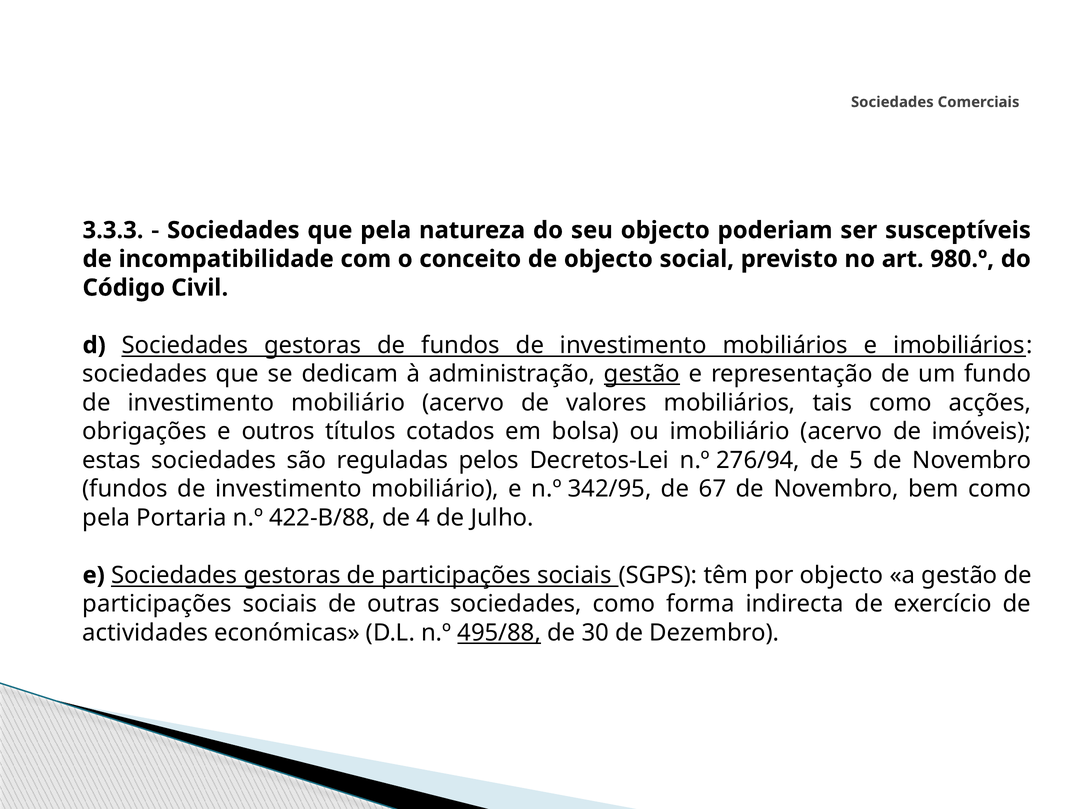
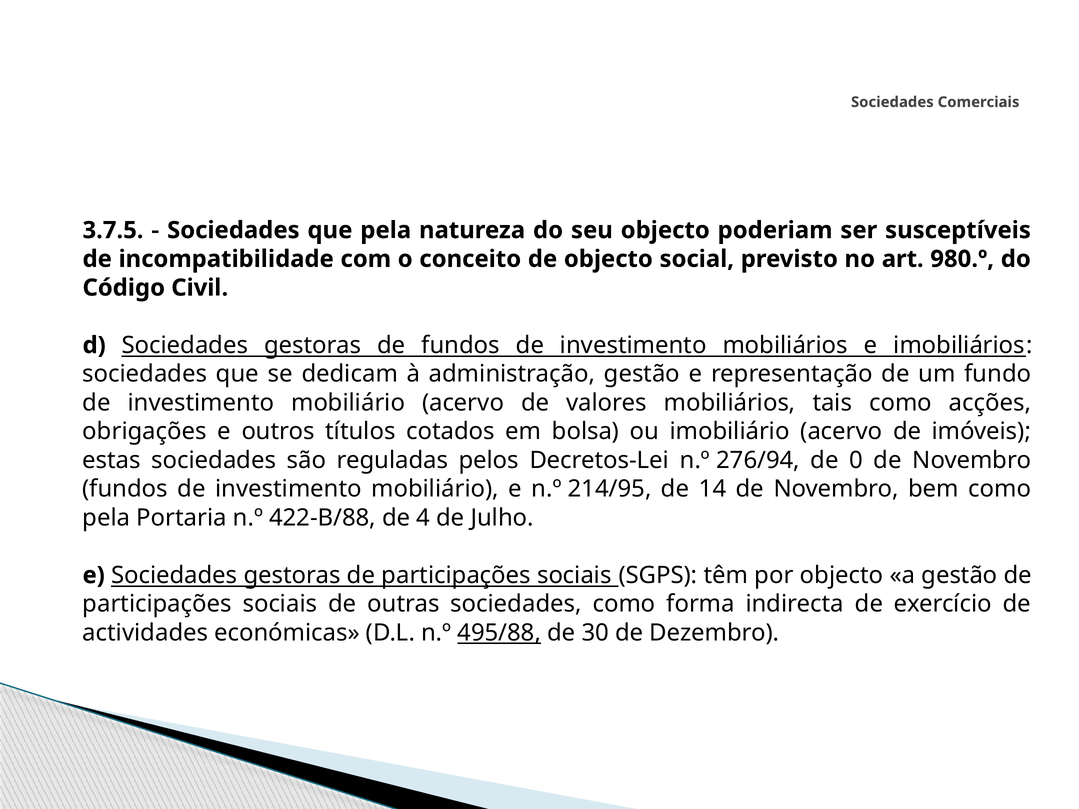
3.3.3: 3.3.3 -> 3.7.5
gestão at (642, 374) underline: present -> none
5: 5 -> 0
342/95: 342/95 -> 214/95
67: 67 -> 14
